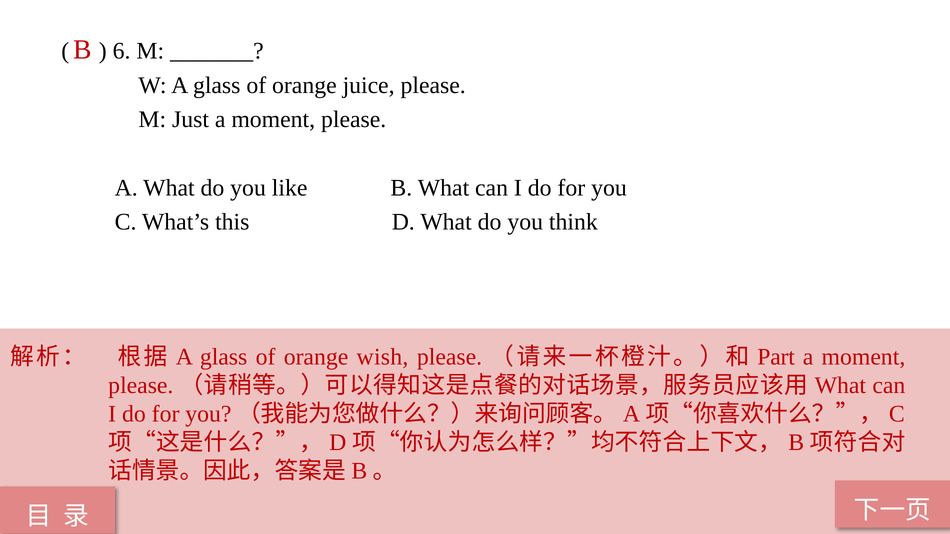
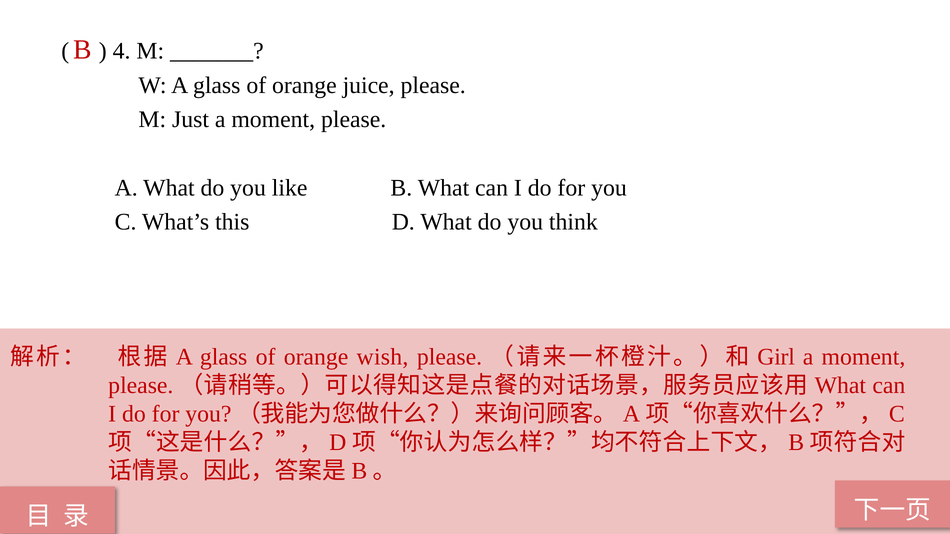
6: 6 -> 4
Part: Part -> Girl
